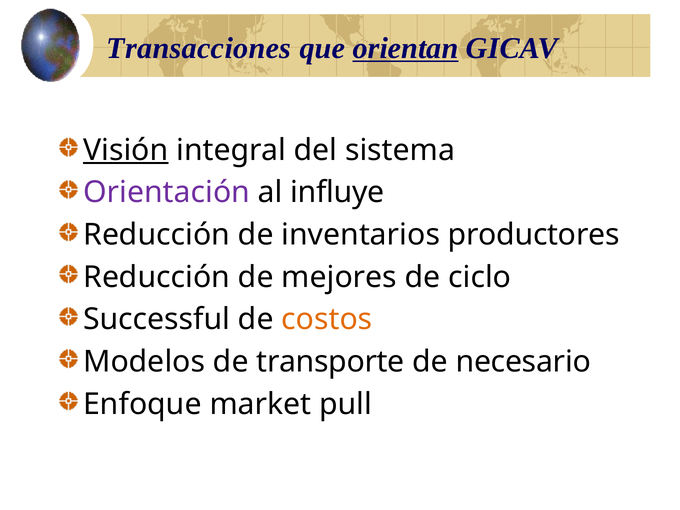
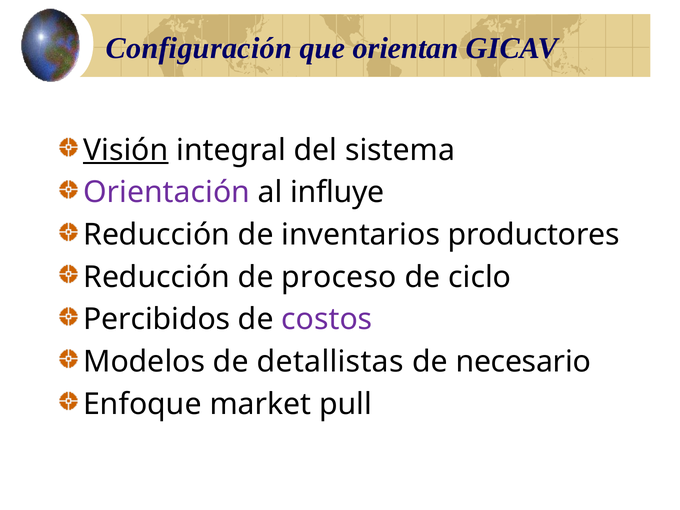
Transacciones: Transacciones -> Configuración
orientan underline: present -> none
mejores: mejores -> proceso
Successful: Successful -> Percibidos
costos colour: orange -> purple
transporte: transporte -> detallistas
